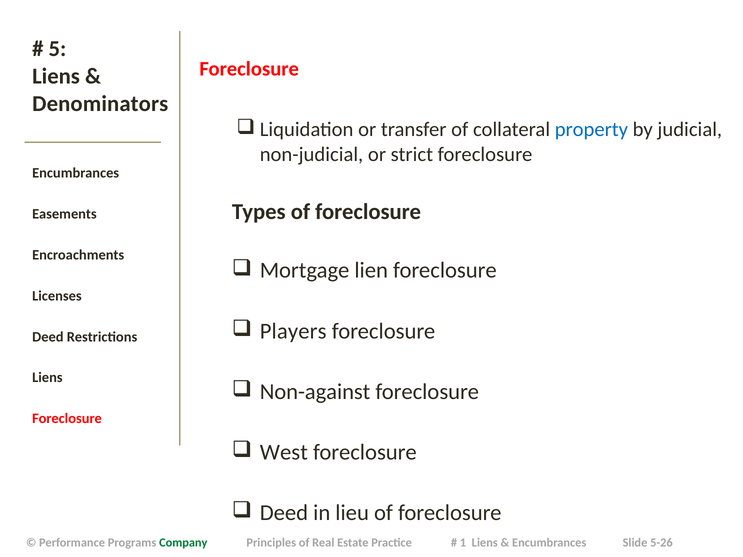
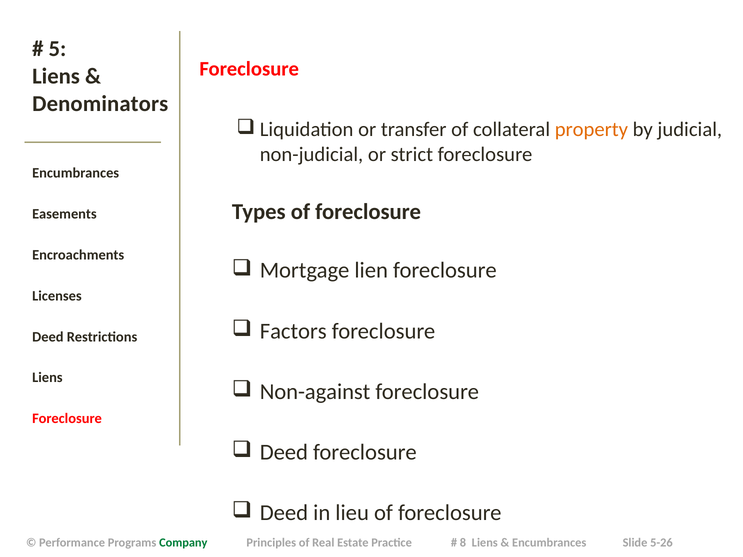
property colour: blue -> orange
Players: Players -> Factors
West at (284, 452): West -> Deed
1: 1 -> 8
